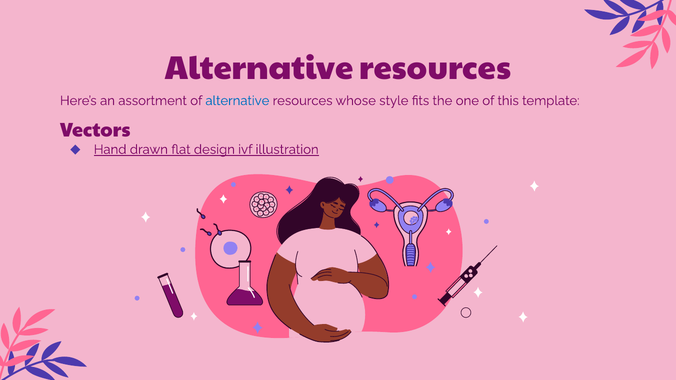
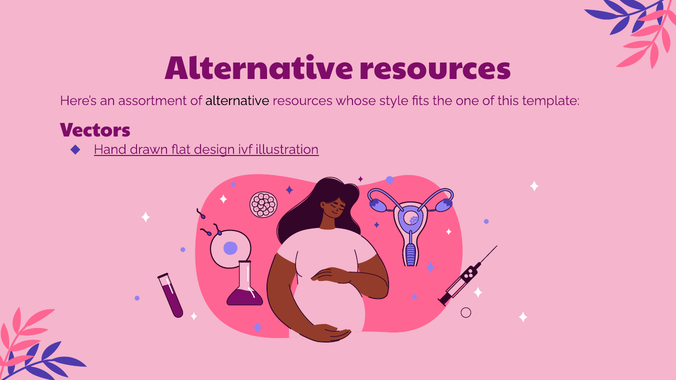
alternative at (237, 101) colour: blue -> black
